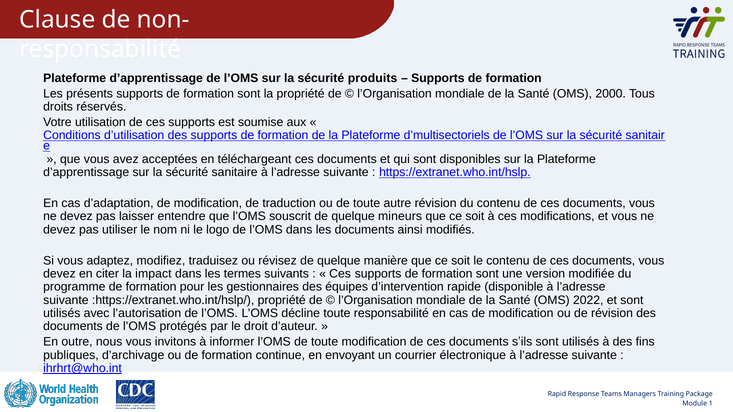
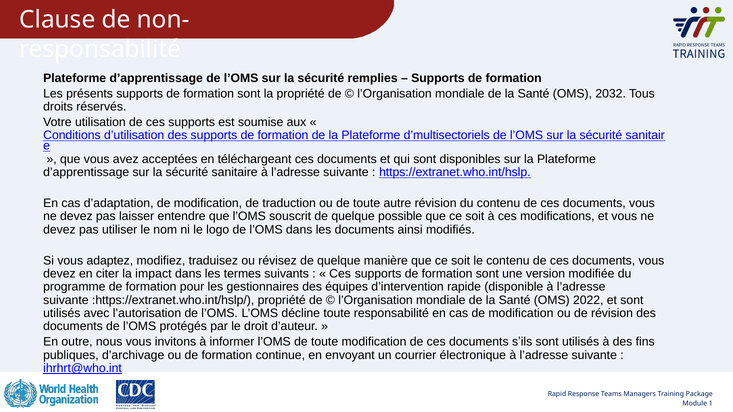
produits: produits -> remplies
2000: 2000 -> 2032
mineurs: mineurs -> possible
